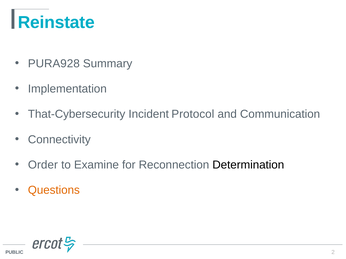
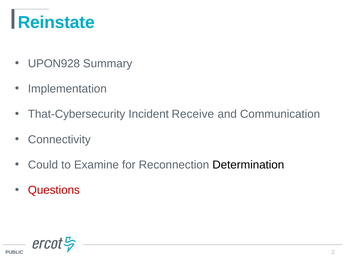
PURA928: PURA928 -> UPON928
Protocol: Protocol -> Receive
Order: Order -> Could
Questions colour: orange -> red
